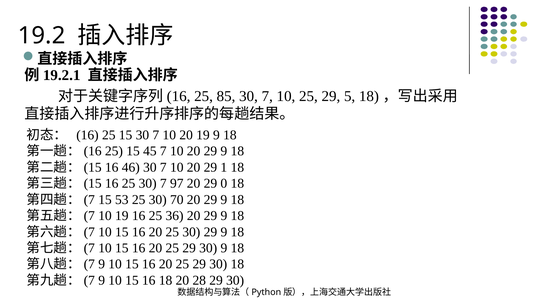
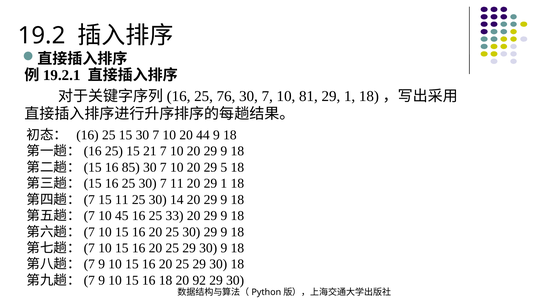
85: 85 -> 76
10 25: 25 -> 81
5 at (350, 96): 5 -> 1
20 19: 19 -> 44
45: 45 -> 21
46: 46 -> 85
1: 1 -> 5
7 97: 97 -> 11
20 29 0: 0 -> 1
15 53: 53 -> 11
70: 70 -> 14
10 19: 19 -> 45
36: 36 -> 33
28: 28 -> 92
